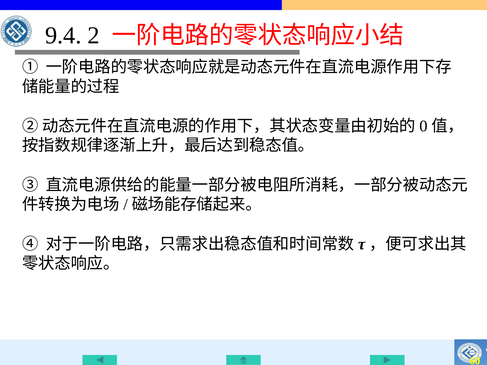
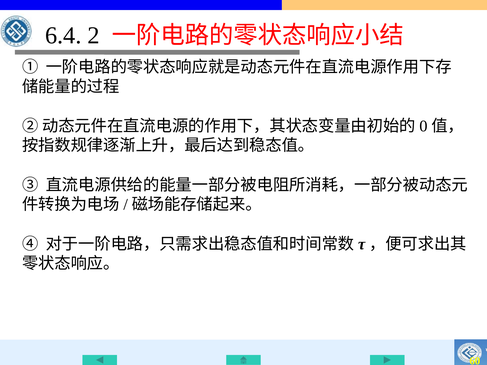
9.4: 9.4 -> 6.4
